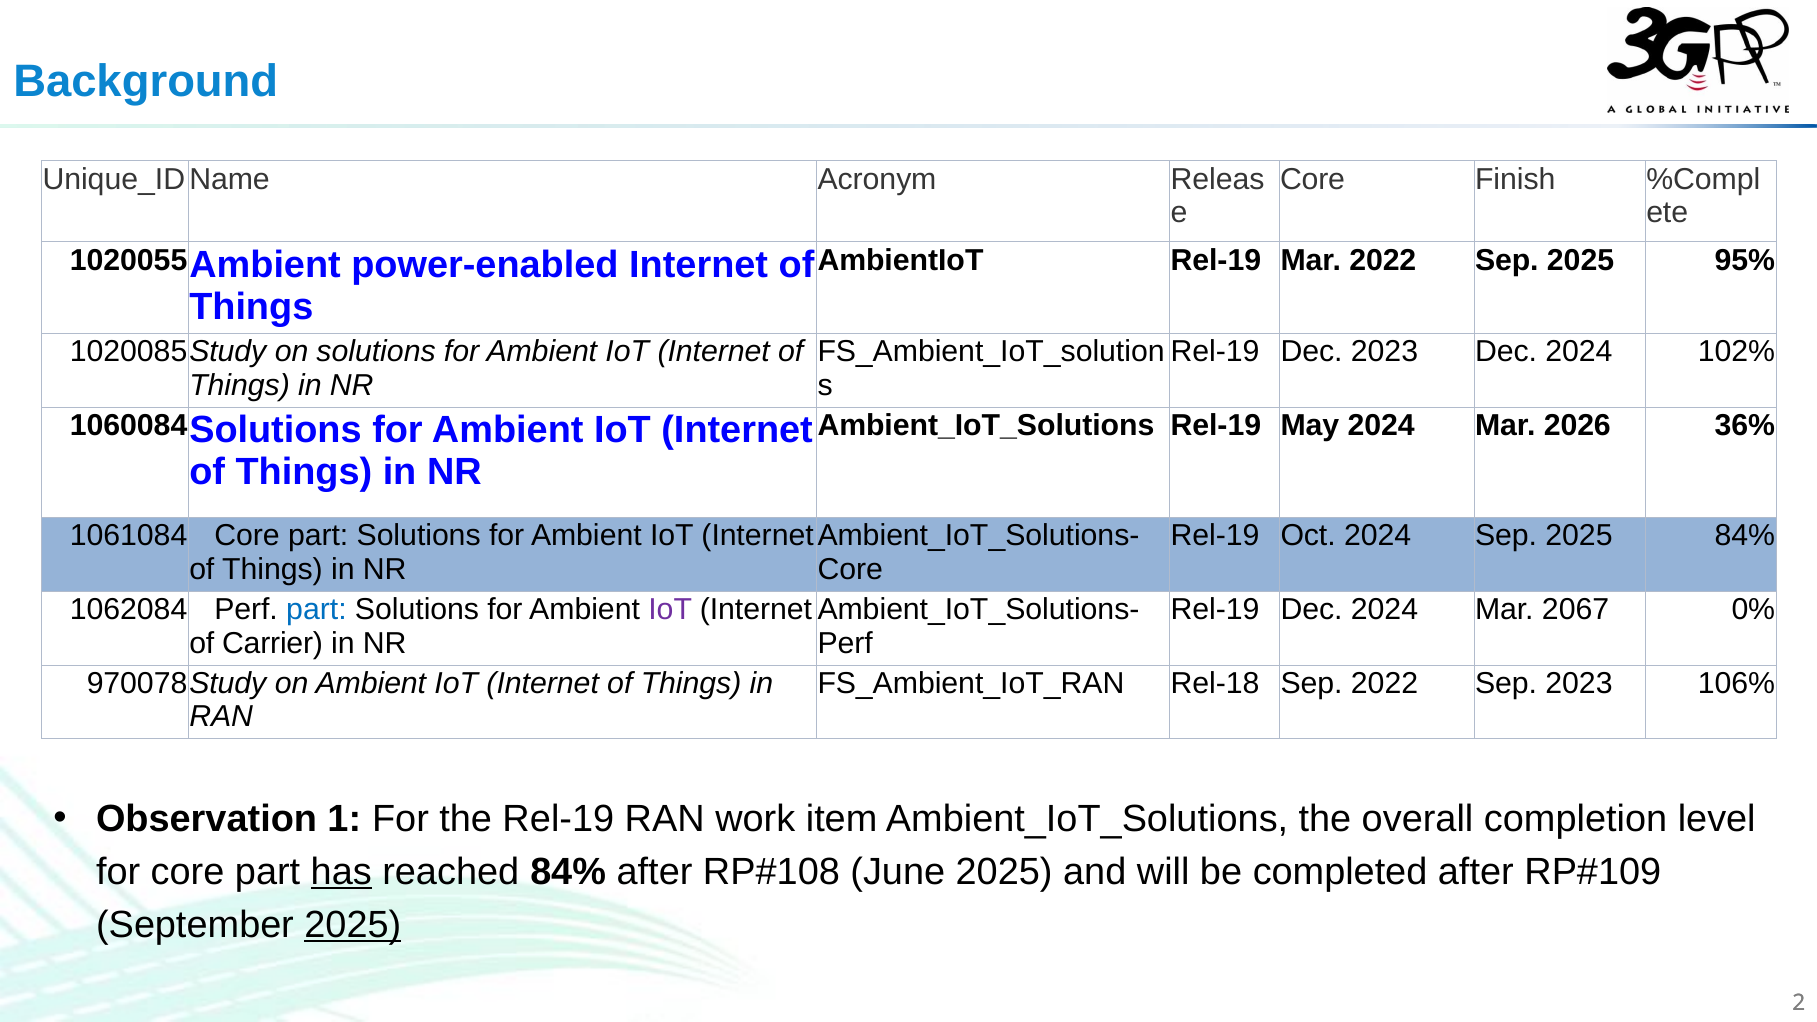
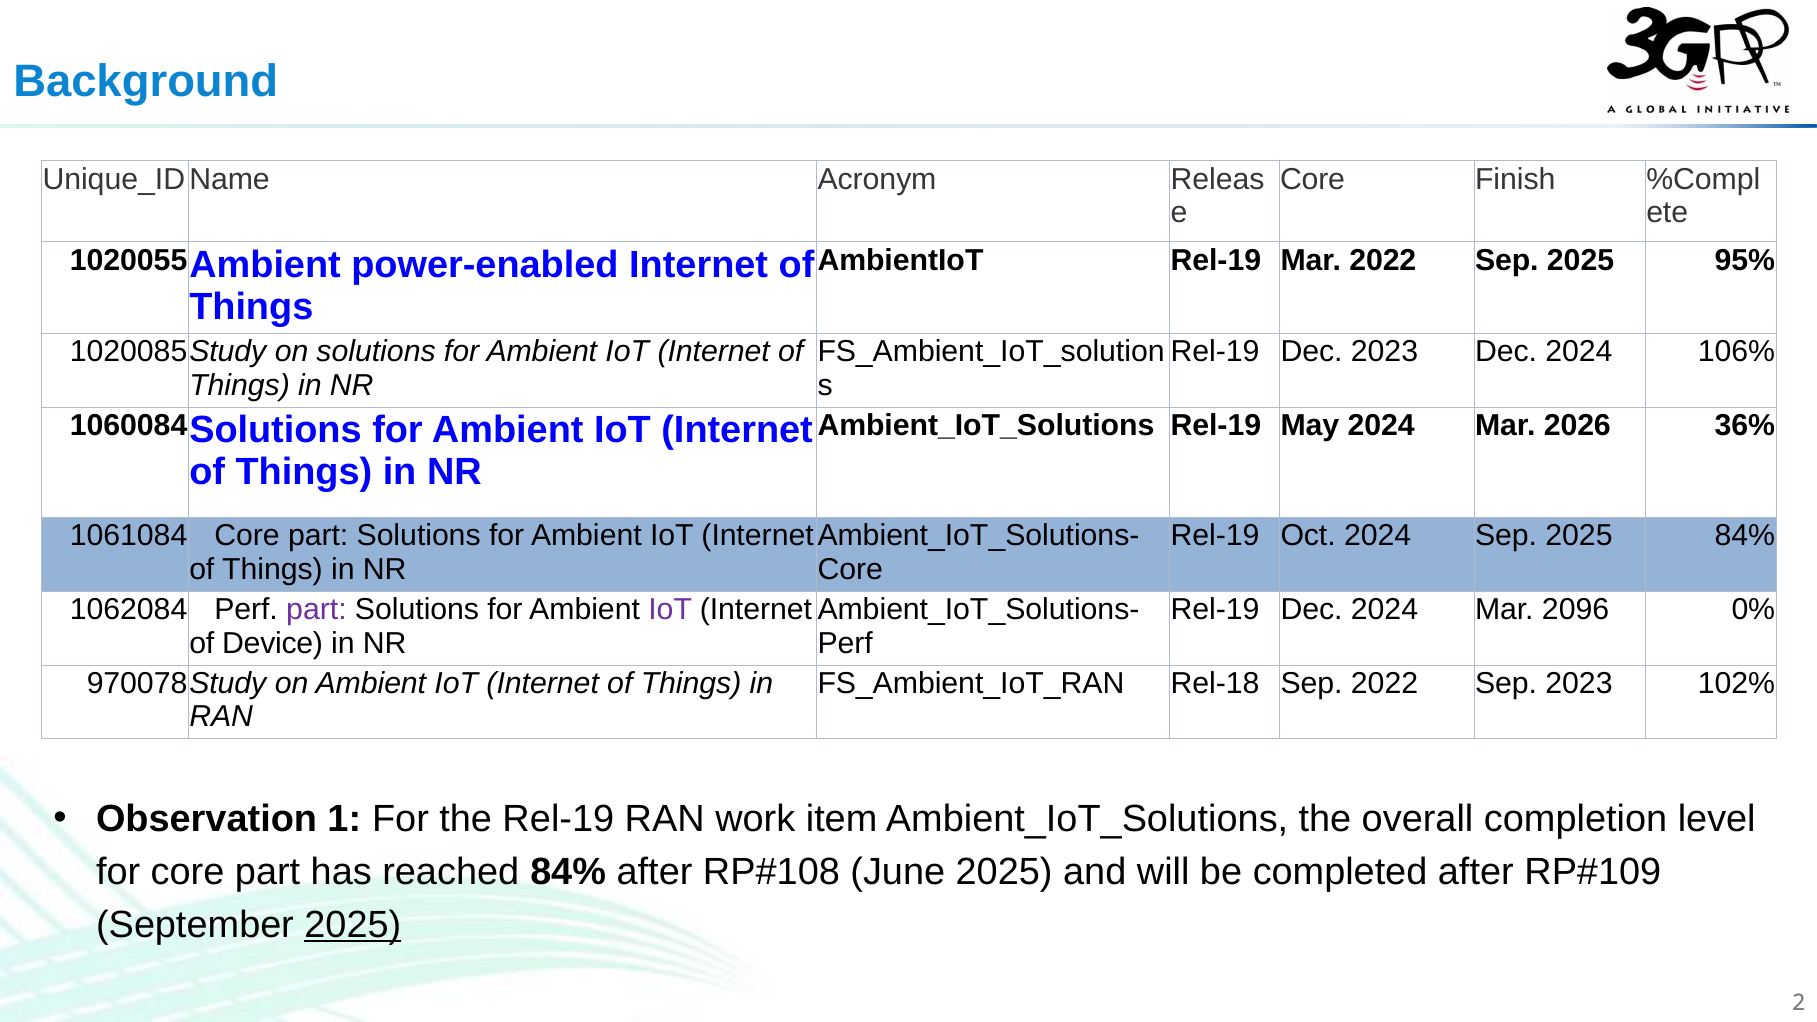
102%: 102% -> 106%
part at (316, 610) colour: blue -> purple
2067: 2067 -> 2096
Carrier: Carrier -> Device
106%: 106% -> 102%
has underline: present -> none
